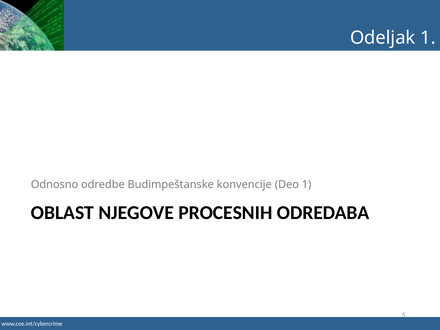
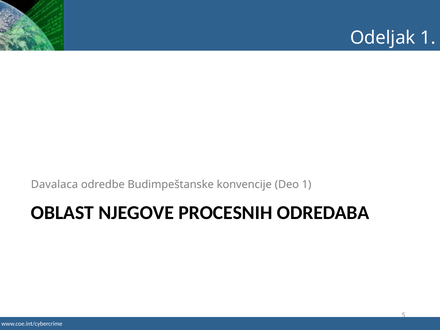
Odnosno: Odnosno -> Davalaca
